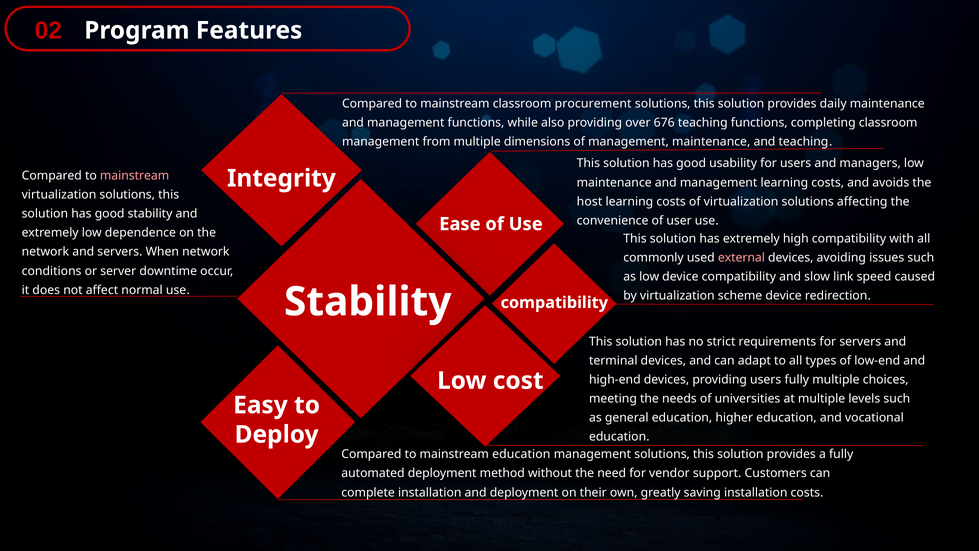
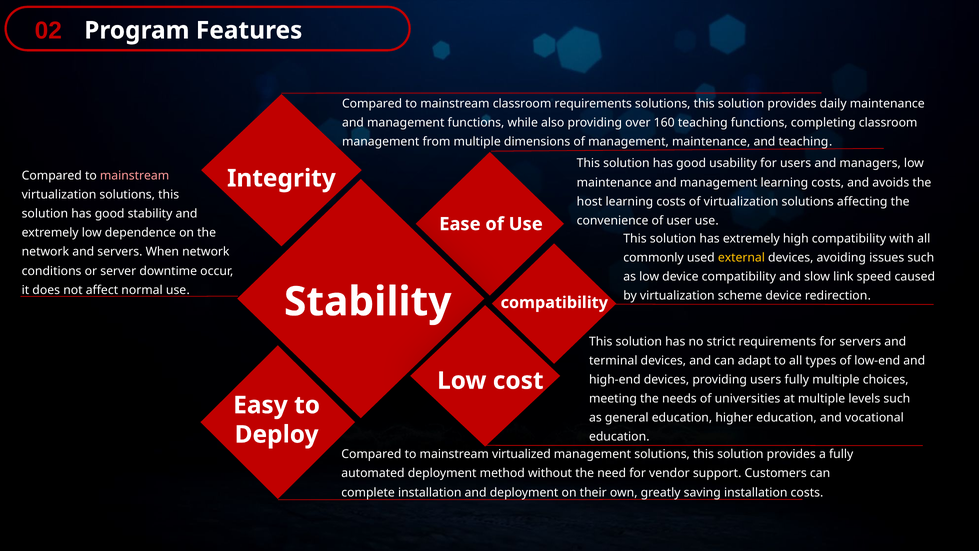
classroom procurement: procurement -> requirements
676: 676 -> 160
external colour: pink -> yellow
mainstream education: education -> virtualized
